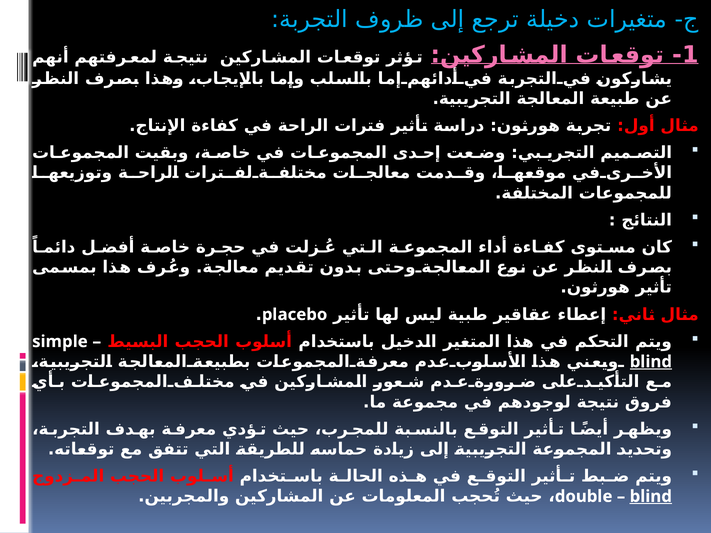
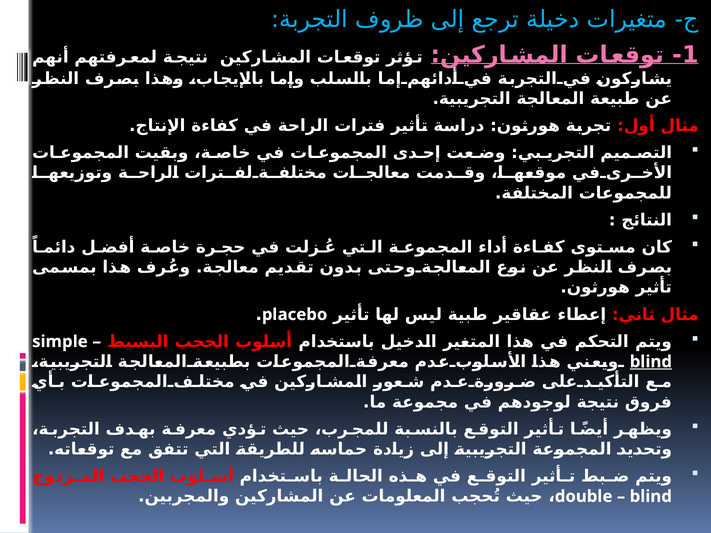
blind at (651, 497) underline: present -> none
